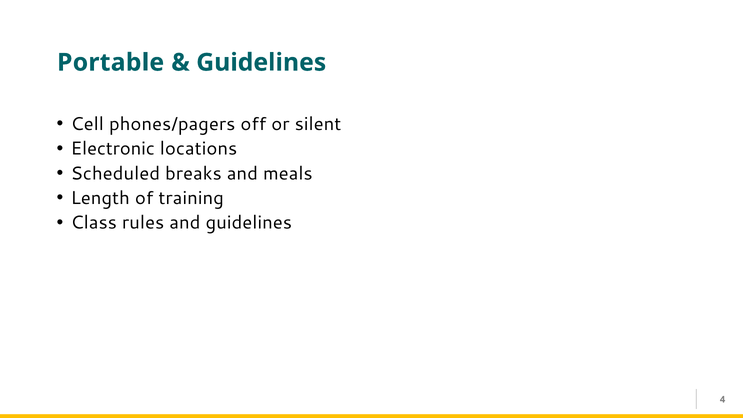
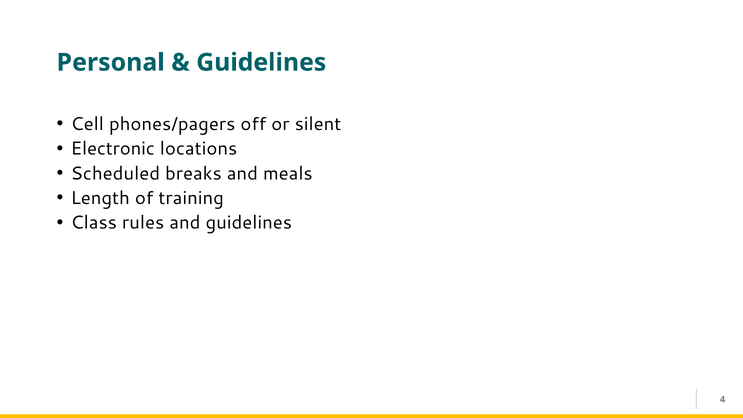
Portable: Portable -> Personal
